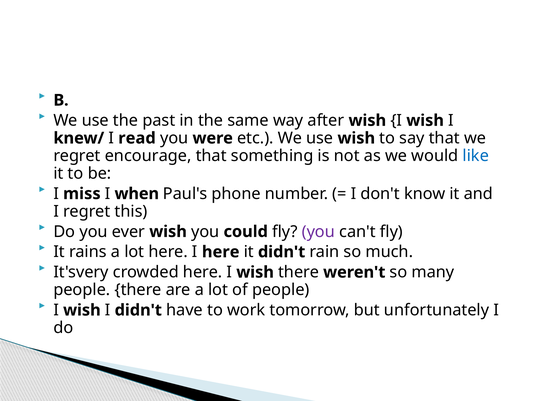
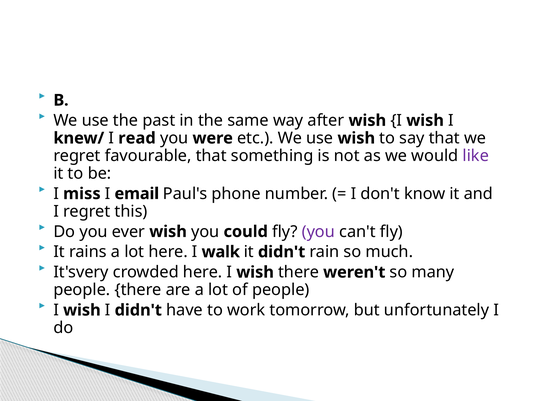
encourage: encourage -> favourable
like colour: blue -> purple
when: when -> email
I here: here -> walk
